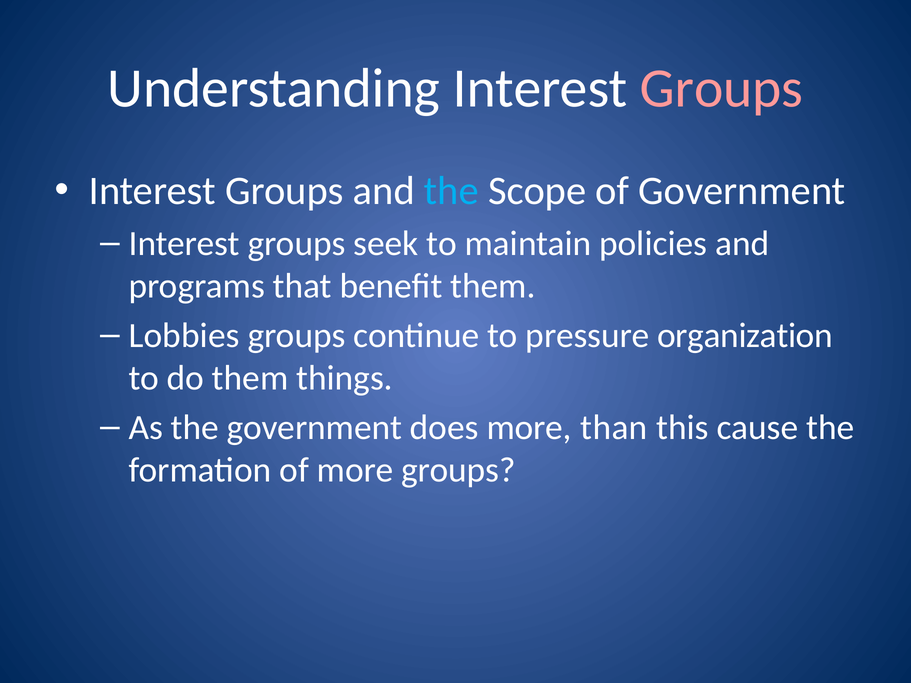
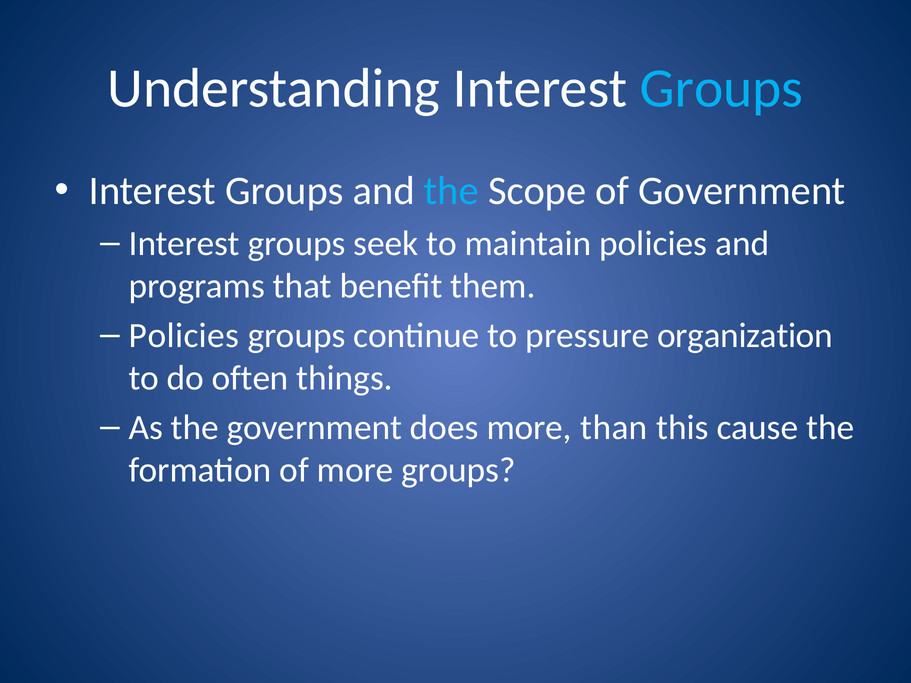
Groups at (722, 88) colour: pink -> light blue
Lobbies at (184, 336): Lobbies -> Policies
do them: them -> often
